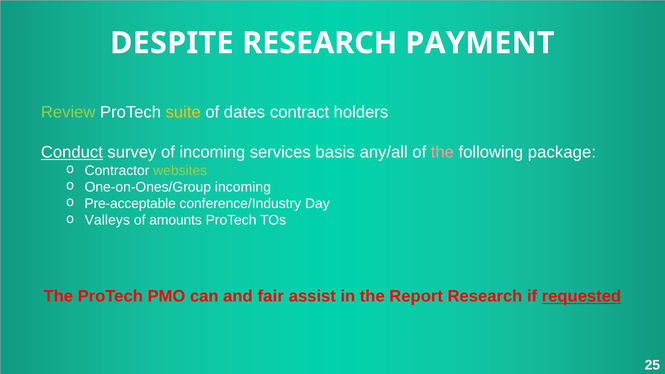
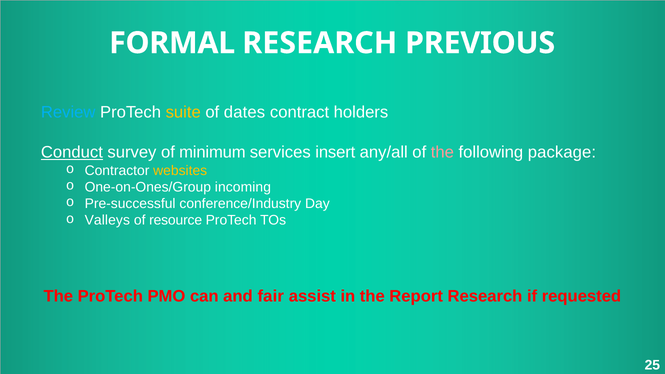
DESPITE: DESPITE -> FORMAL
PAYMENT: PAYMENT -> PREVIOUS
Review colour: light green -> light blue
of incoming: incoming -> minimum
basis: basis -> insert
websites colour: light green -> yellow
Pre-acceptable: Pre-acceptable -> Pre-successful
amounts: amounts -> resource
requested underline: present -> none
